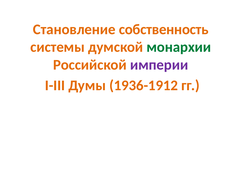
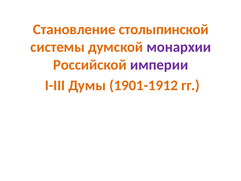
собственность: собственность -> столыпинской
монархии colour: green -> purple
1936-1912: 1936-1912 -> 1901-1912
